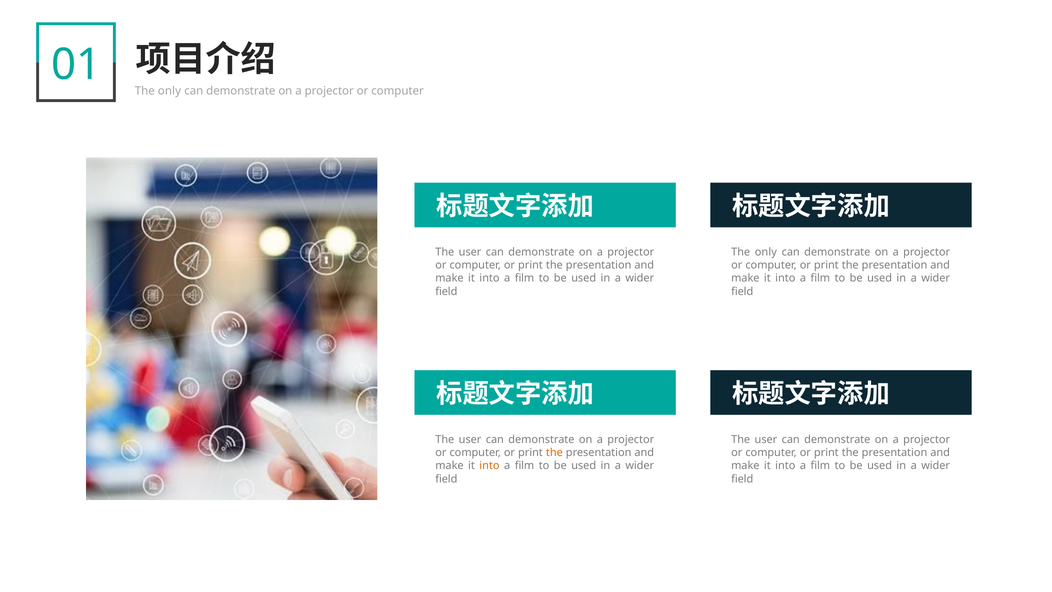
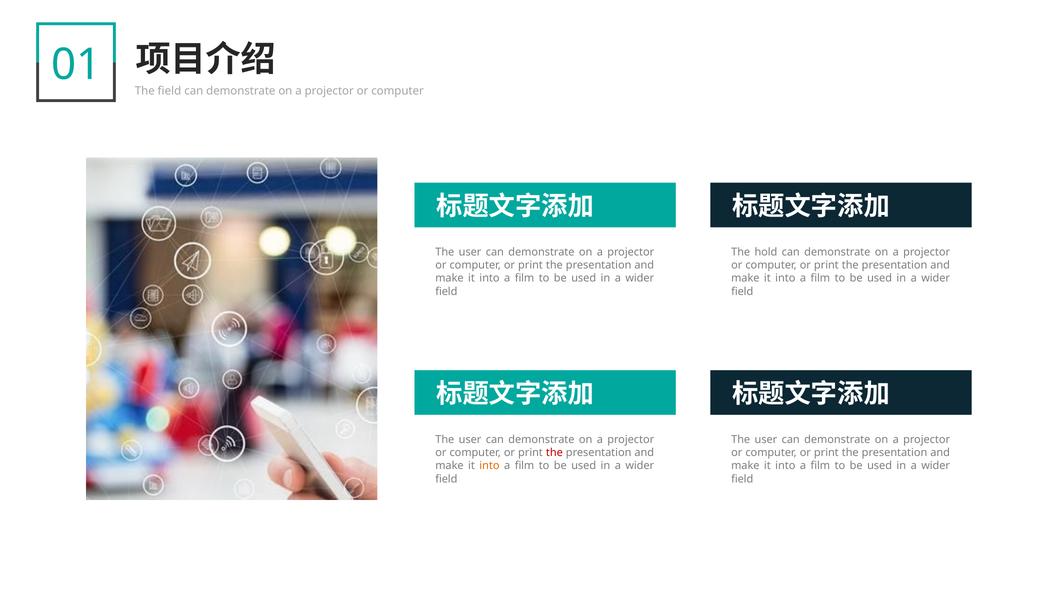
only at (169, 91): only -> field
only at (766, 252): only -> hold
the at (554, 452) colour: orange -> red
